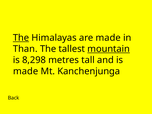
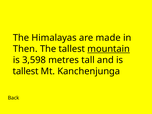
The at (21, 38) underline: present -> none
Than: Than -> Then
8,298: 8,298 -> 3,598
made at (26, 71): made -> tallest
